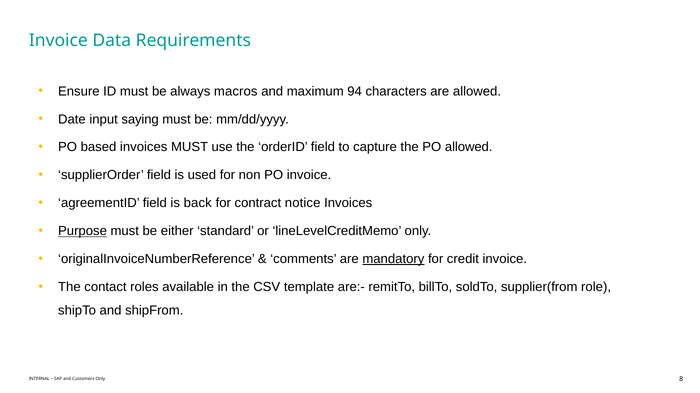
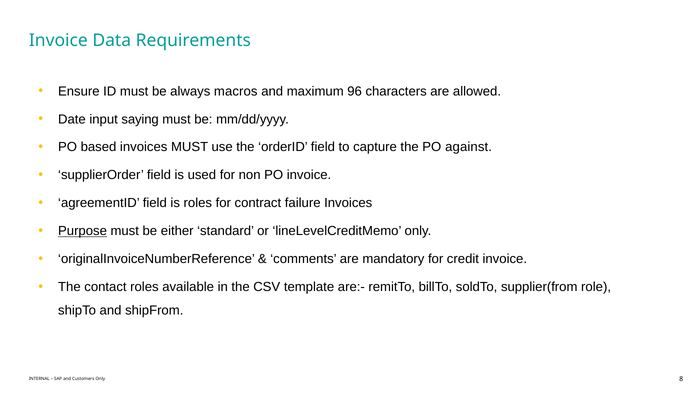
94: 94 -> 96
PO allowed: allowed -> against
is back: back -> roles
notice: notice -> failure
mandatory underline: present -> none
